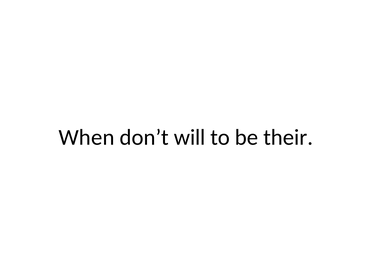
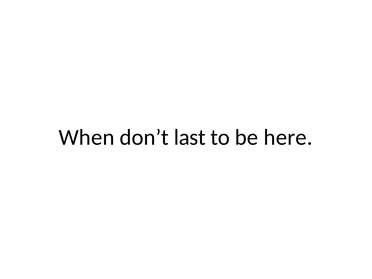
will: will -> last
their: their -> here
